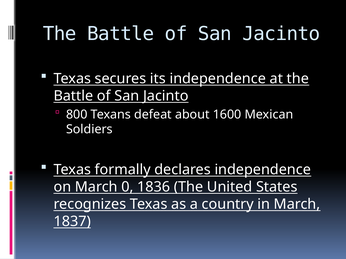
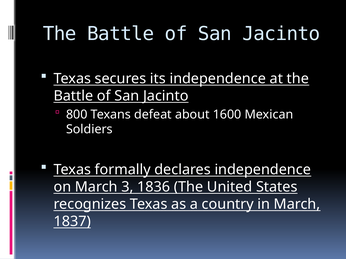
0: 0 -> 3
